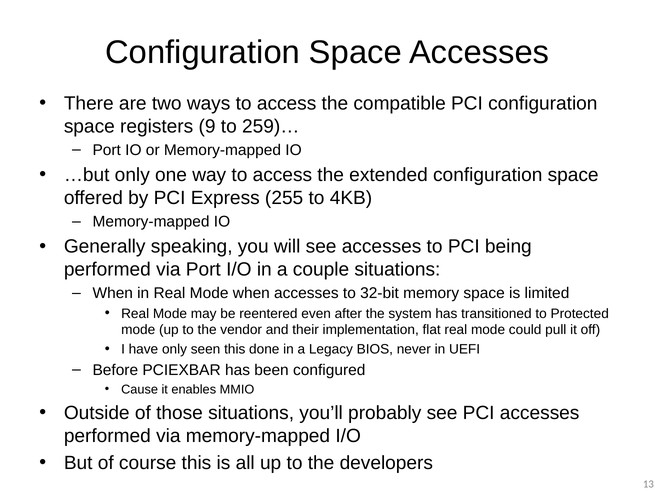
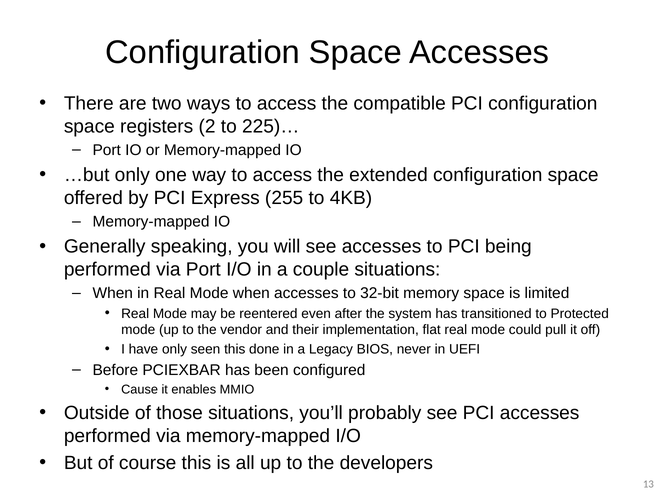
9: 9 -> 2
259)…: 259)… -> 225)…
